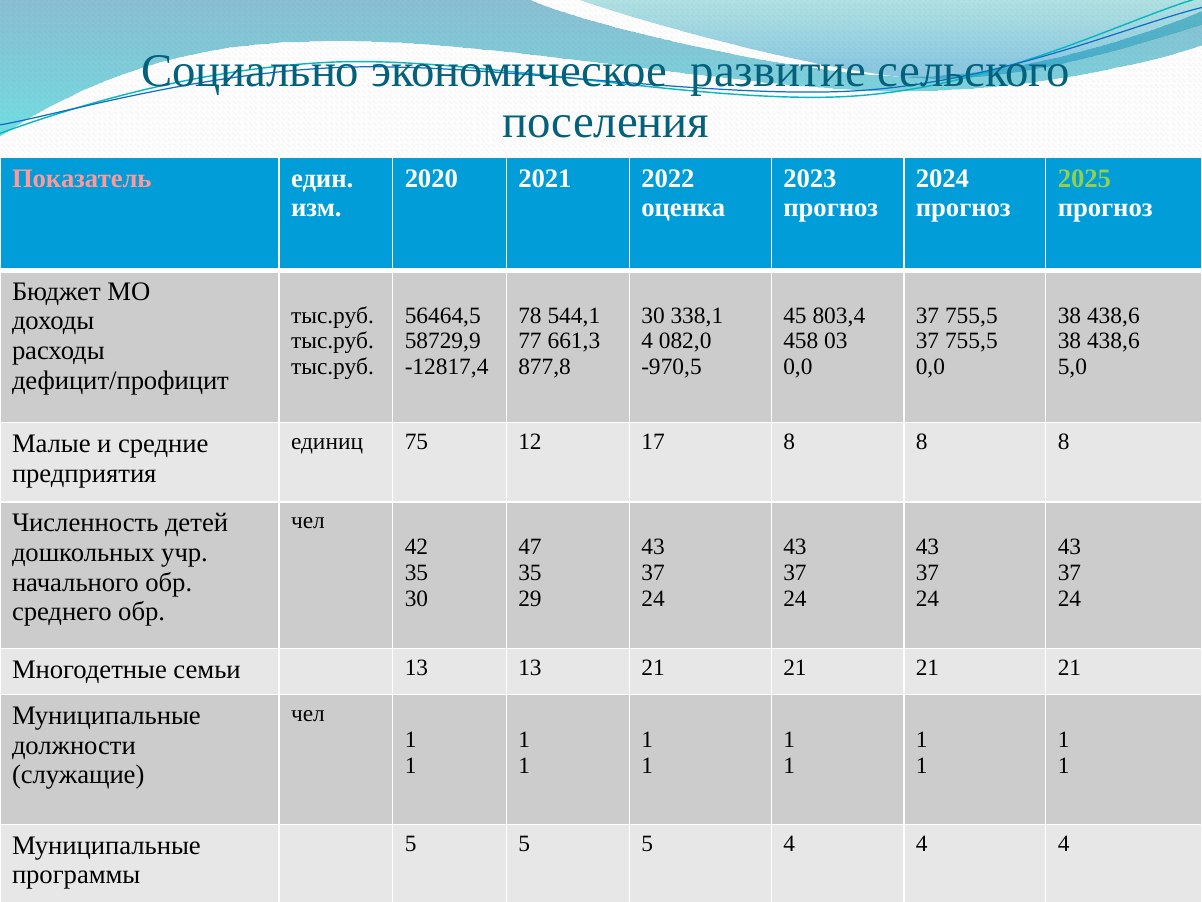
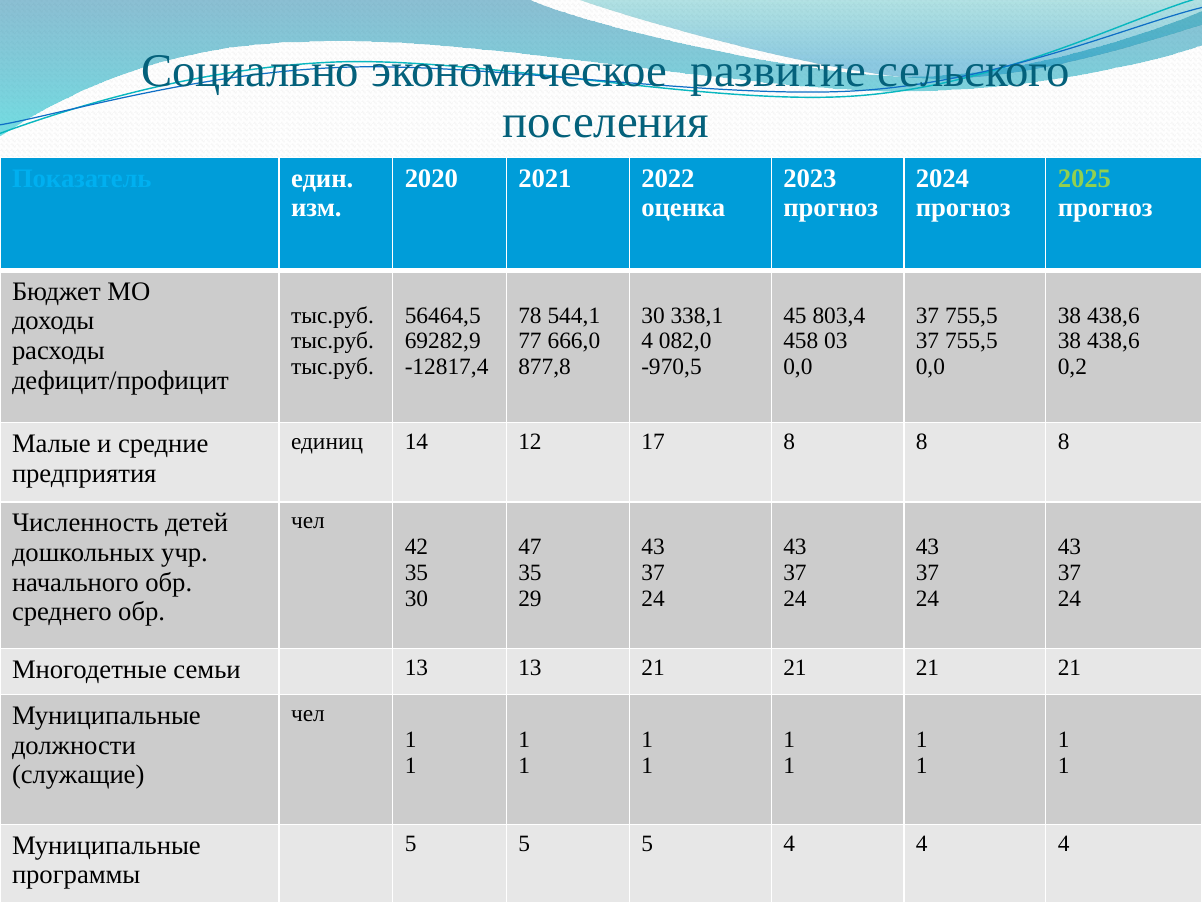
Показатель colour: pink -> light blue
58729,9: 58729,9 -> 69282,9
661,3: 661,3 -> 666,0
5,0: 5,0 -> 0,2
75: 75 -> 14
